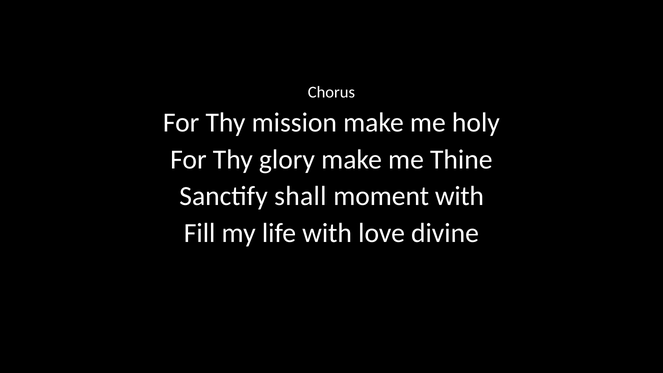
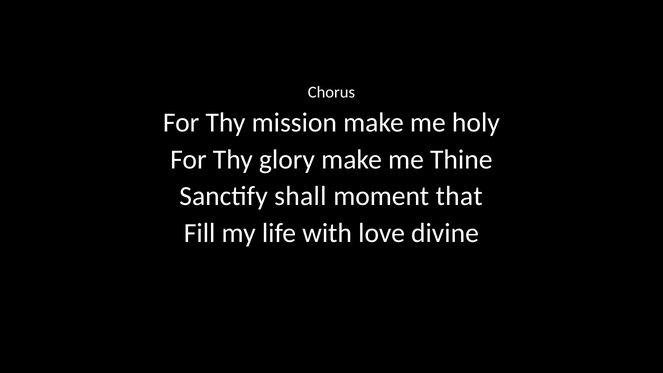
moment with: with -> that
